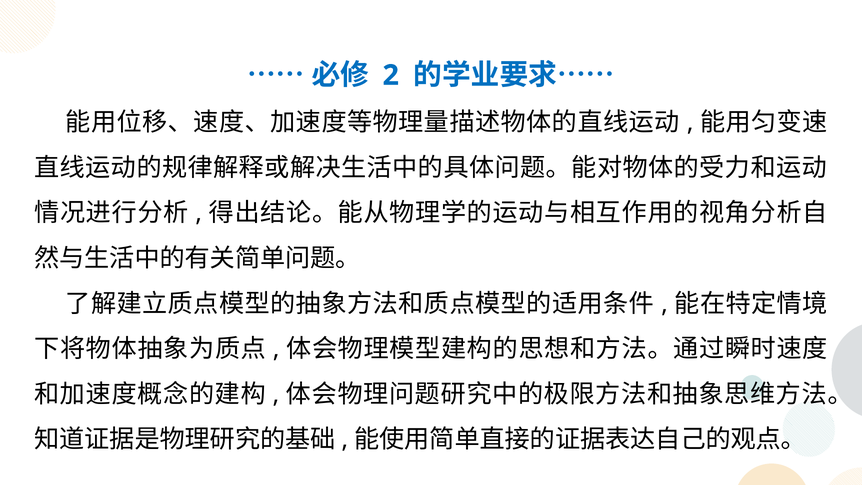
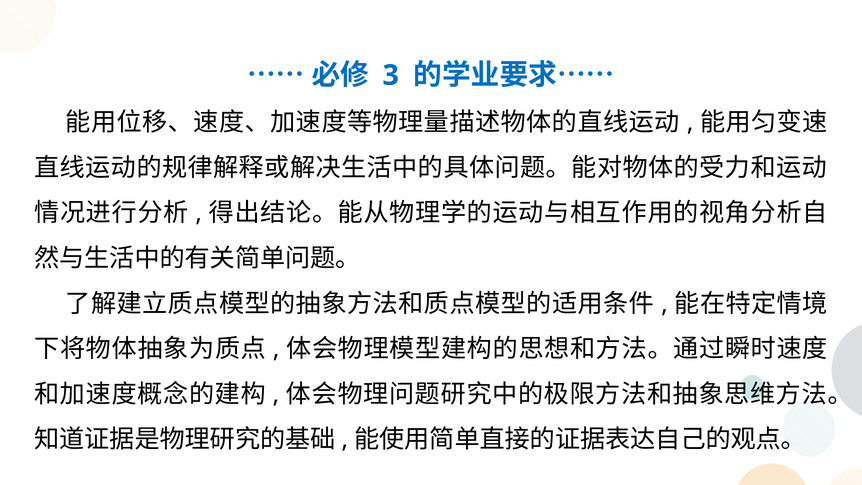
2: 2 -> 3
